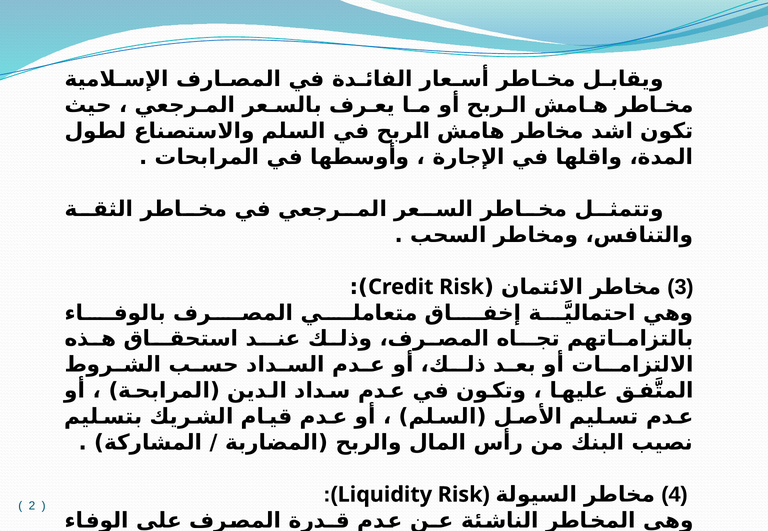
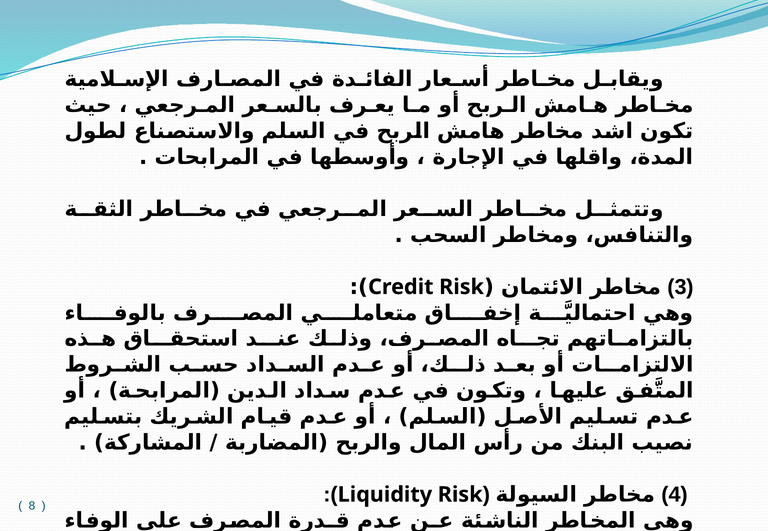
2: 2 -> 8
